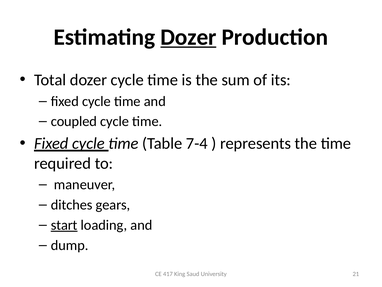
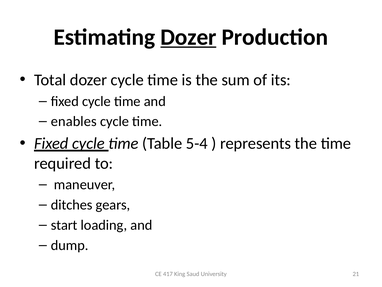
coupled: coupled -> enables
7-4: 7-4 -> 5-4
start underline: present -> none
